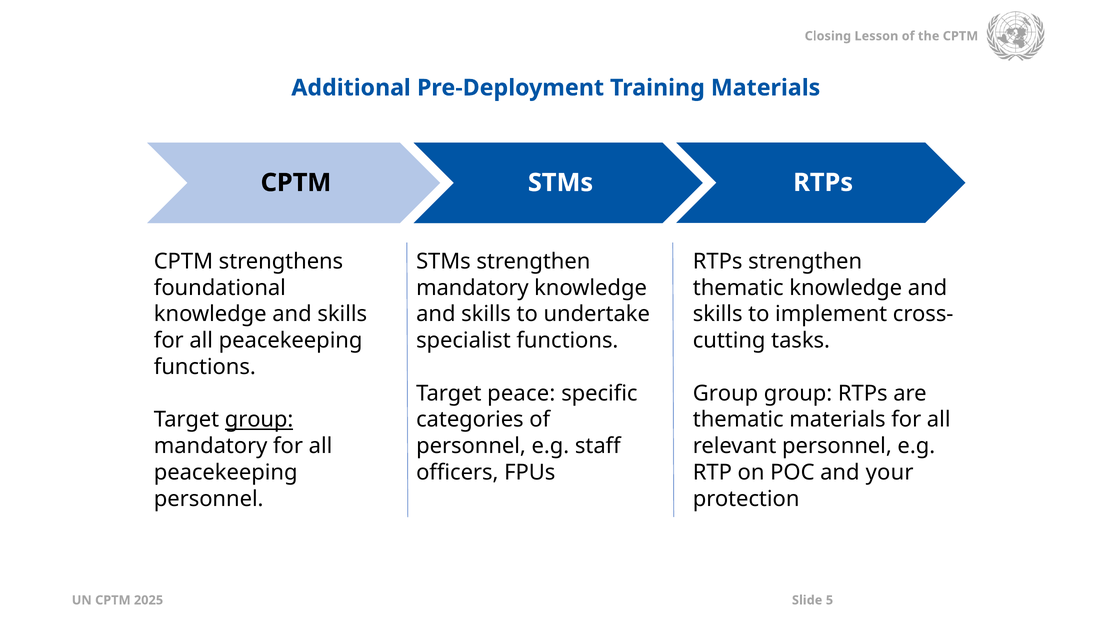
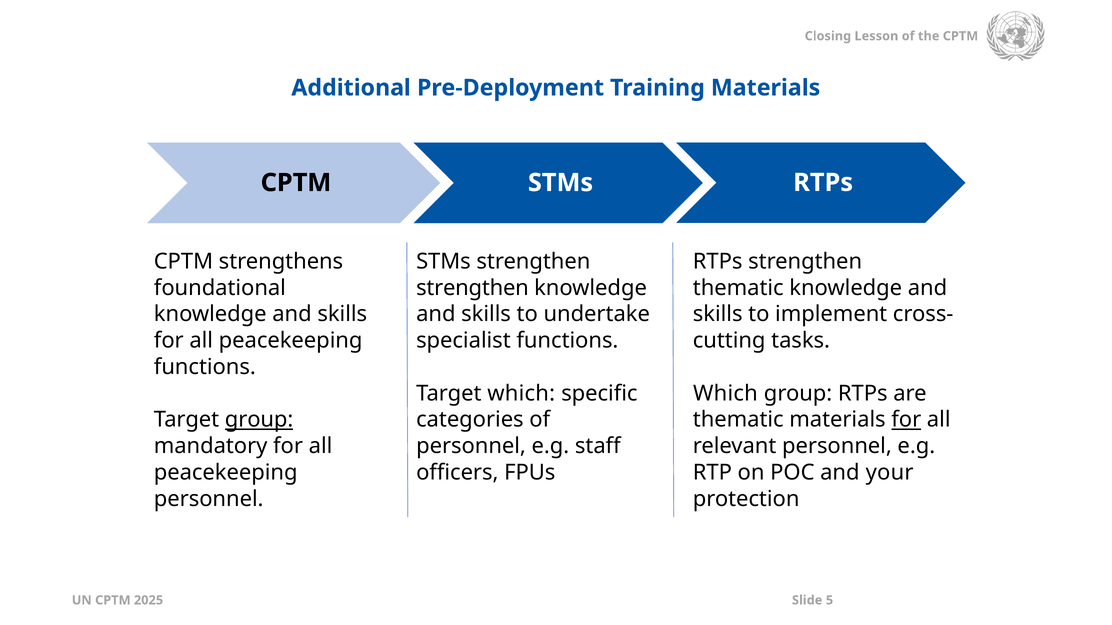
mandatory at (472, 288): mandatory -> strengthen
Target peace: peace -> which
Group at (726, 394): Group -> Which
for at (906, 420) underline: none -> present
